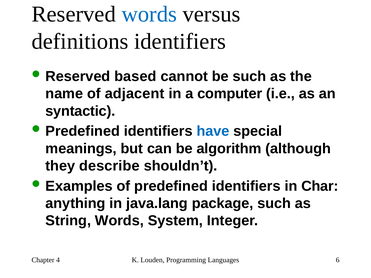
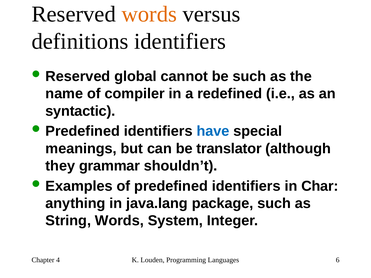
words at (149, 14) colour: blue -> orange
based: based -> global
adjacent: adjacent -> compiler
computer: computer -> redefined
algorithm: algorithm -> translator
describe: describe -> grammar
